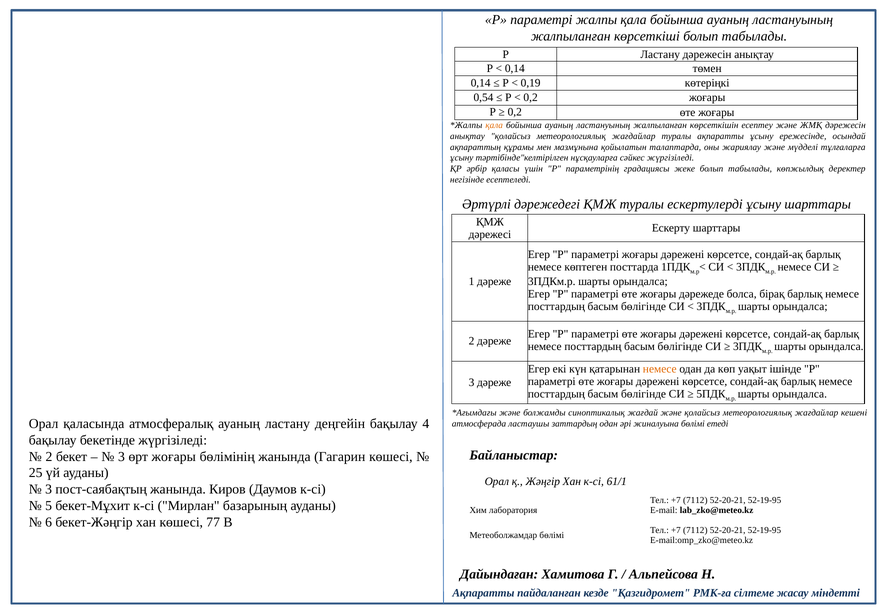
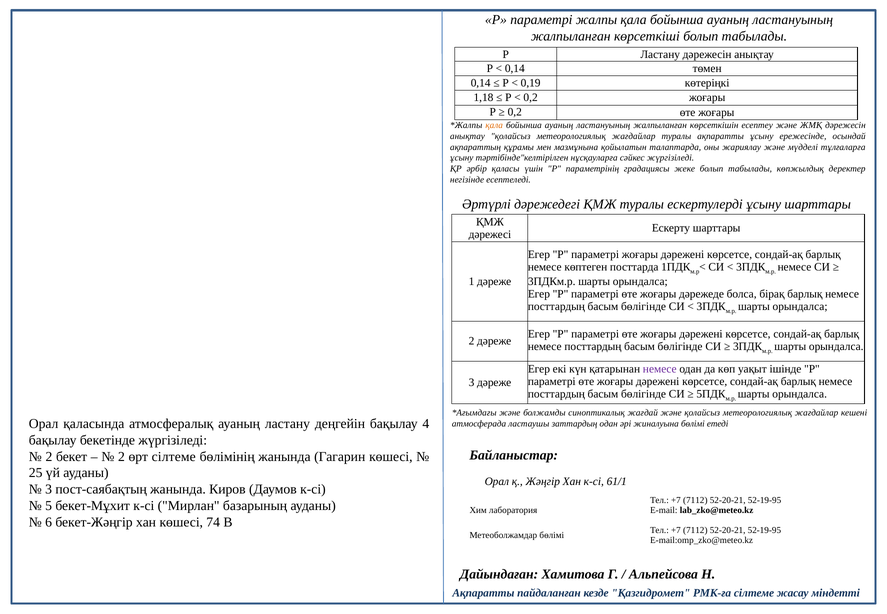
0,54: 0,54 -> 1,18
немесе at (660, 369) colour: orange -> purple
3 at (121, 457): 3 -> 2
өрт жоғары: жоғары -> сілтеме
77: 77 -> 74
